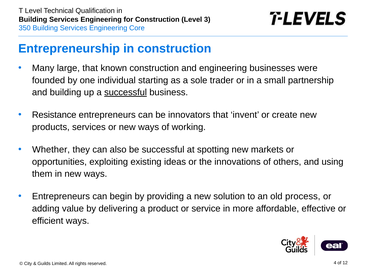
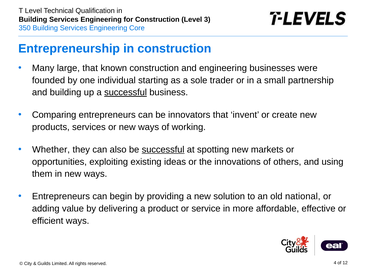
Resistance: Resistance -> Comparing
successful at (163, 149) underline: none -> present
process: process -> national
